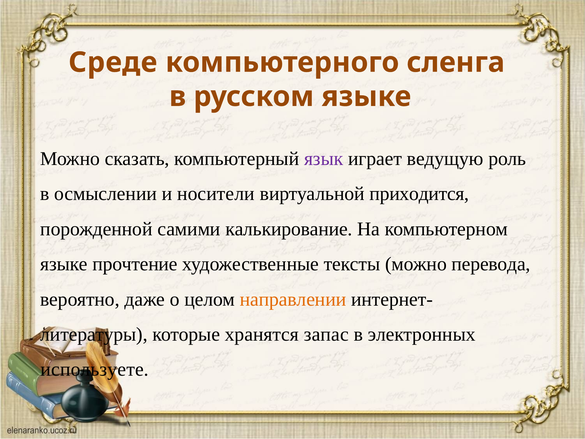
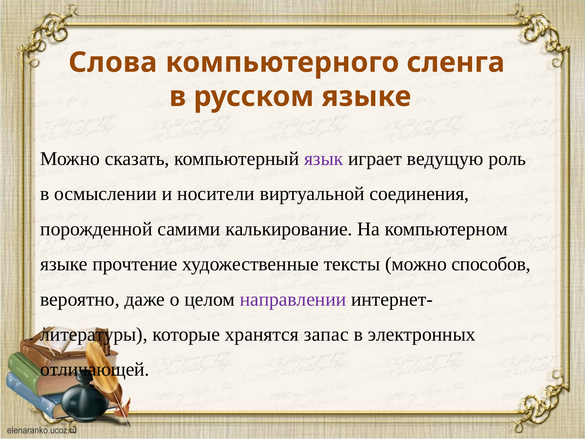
Среде: Среде -> Слова
приходится: приходится -> соединения
перевода: перевода -> способов
направлении colour: orange -> purple
используете: используете -> отличающей
